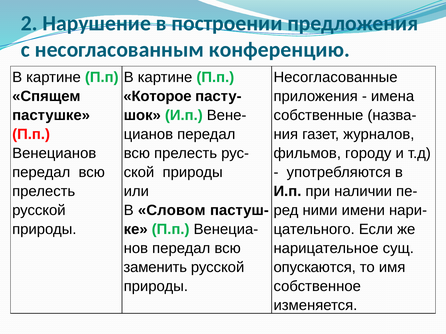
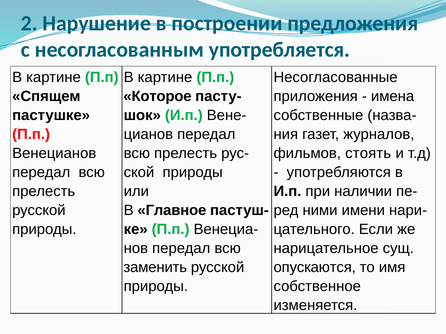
конференцию: конференцию -> употребляется
городу: городу -> стоять
Словом: Словом -> Главное
